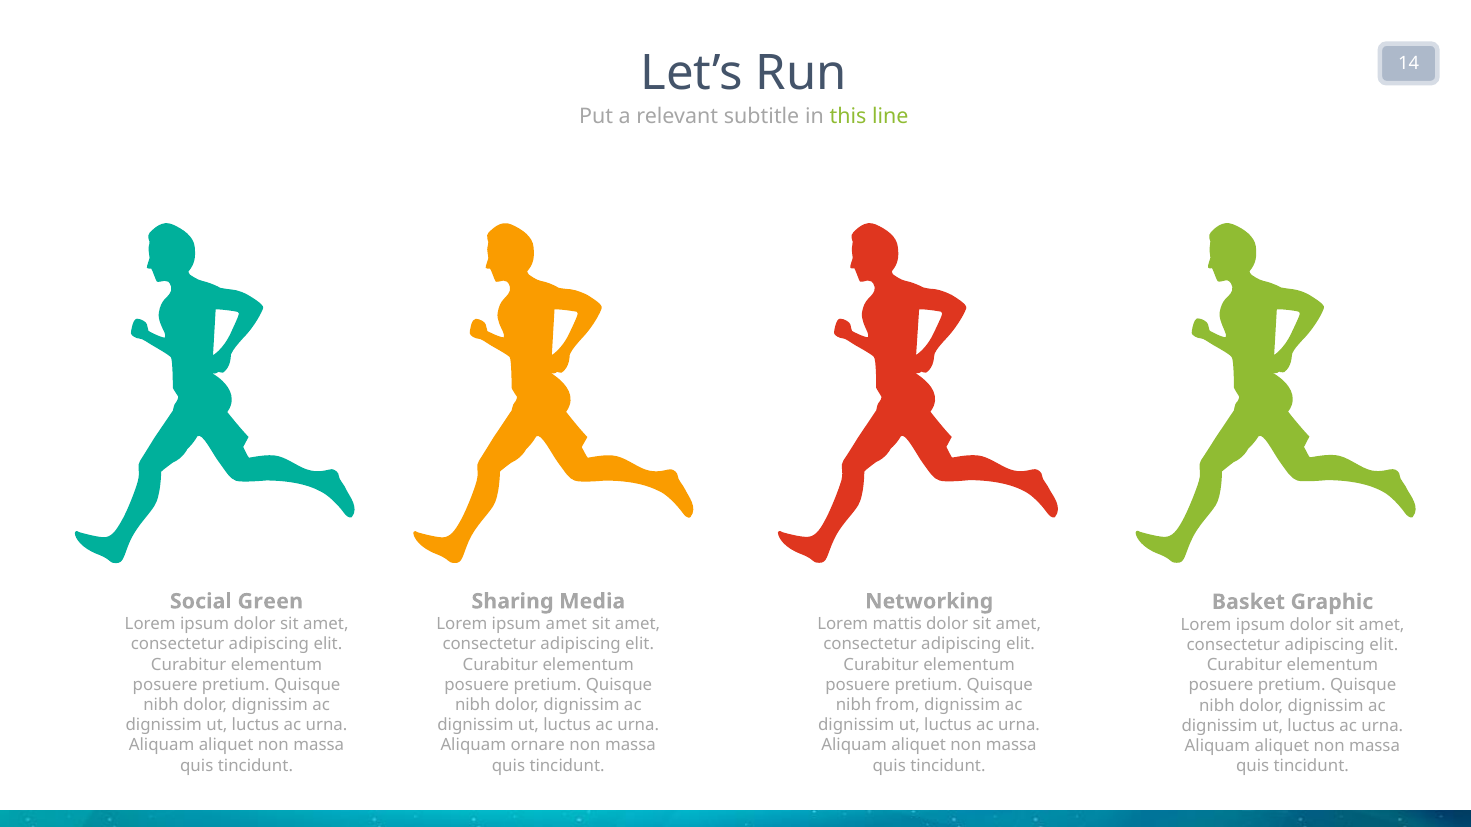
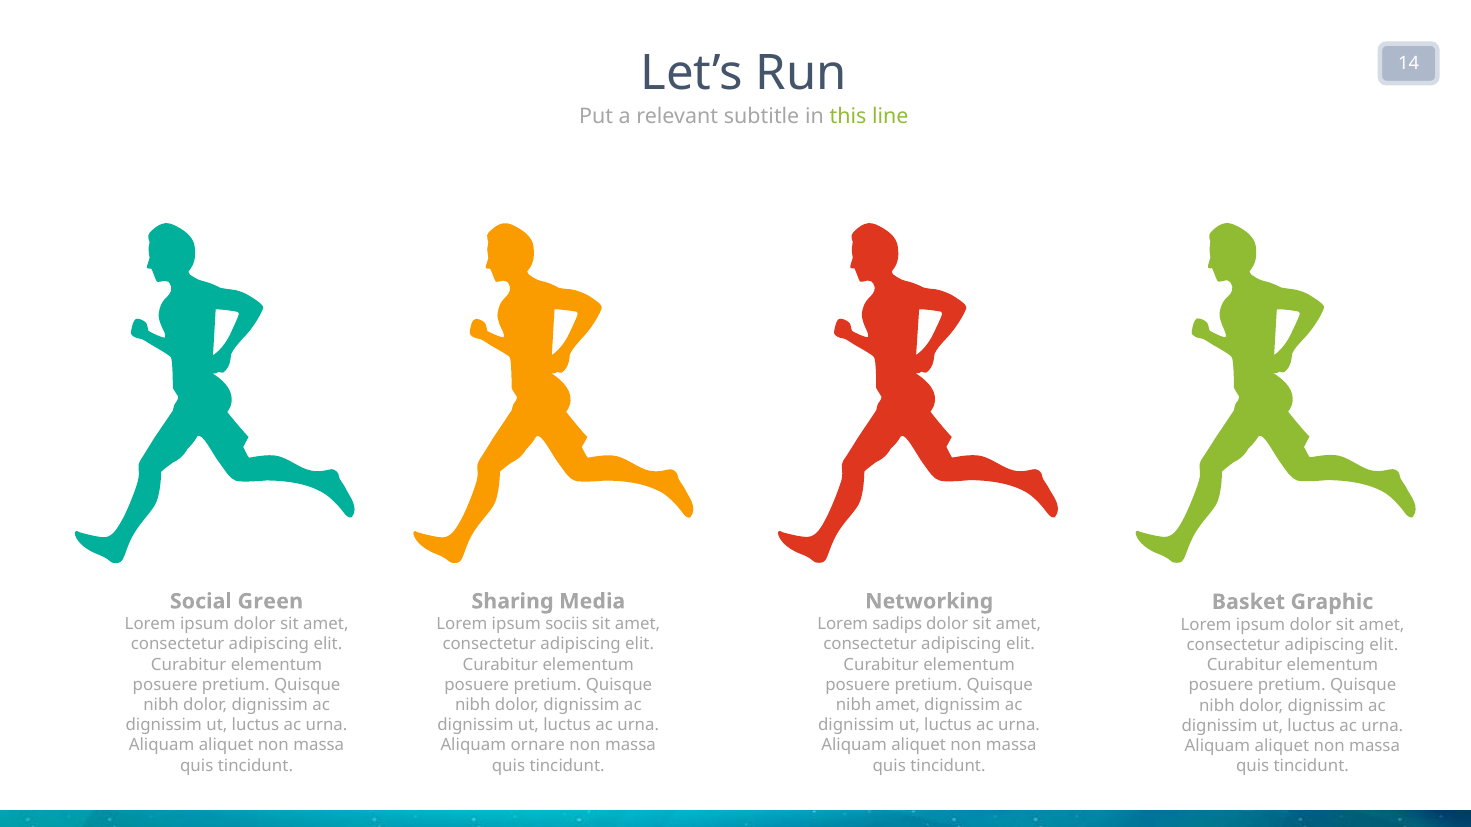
ipsum amet: amet -> sociis
mattis: mattis -> sadips
nibh from: from -> amet
